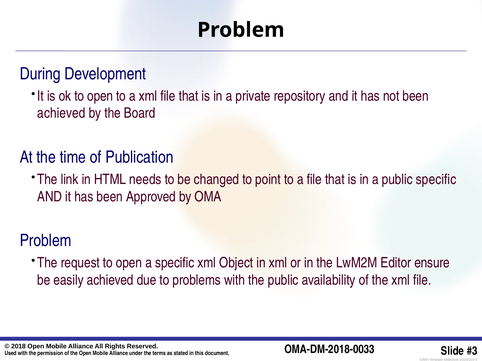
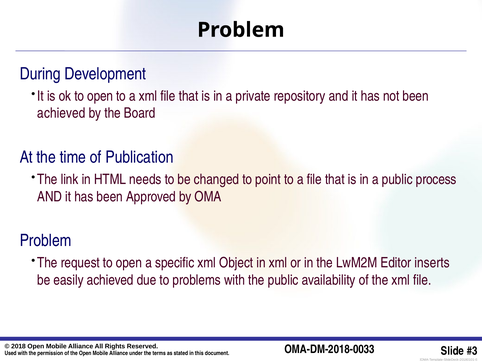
public specific: specific -> process
ensure: ensure -> inserts
